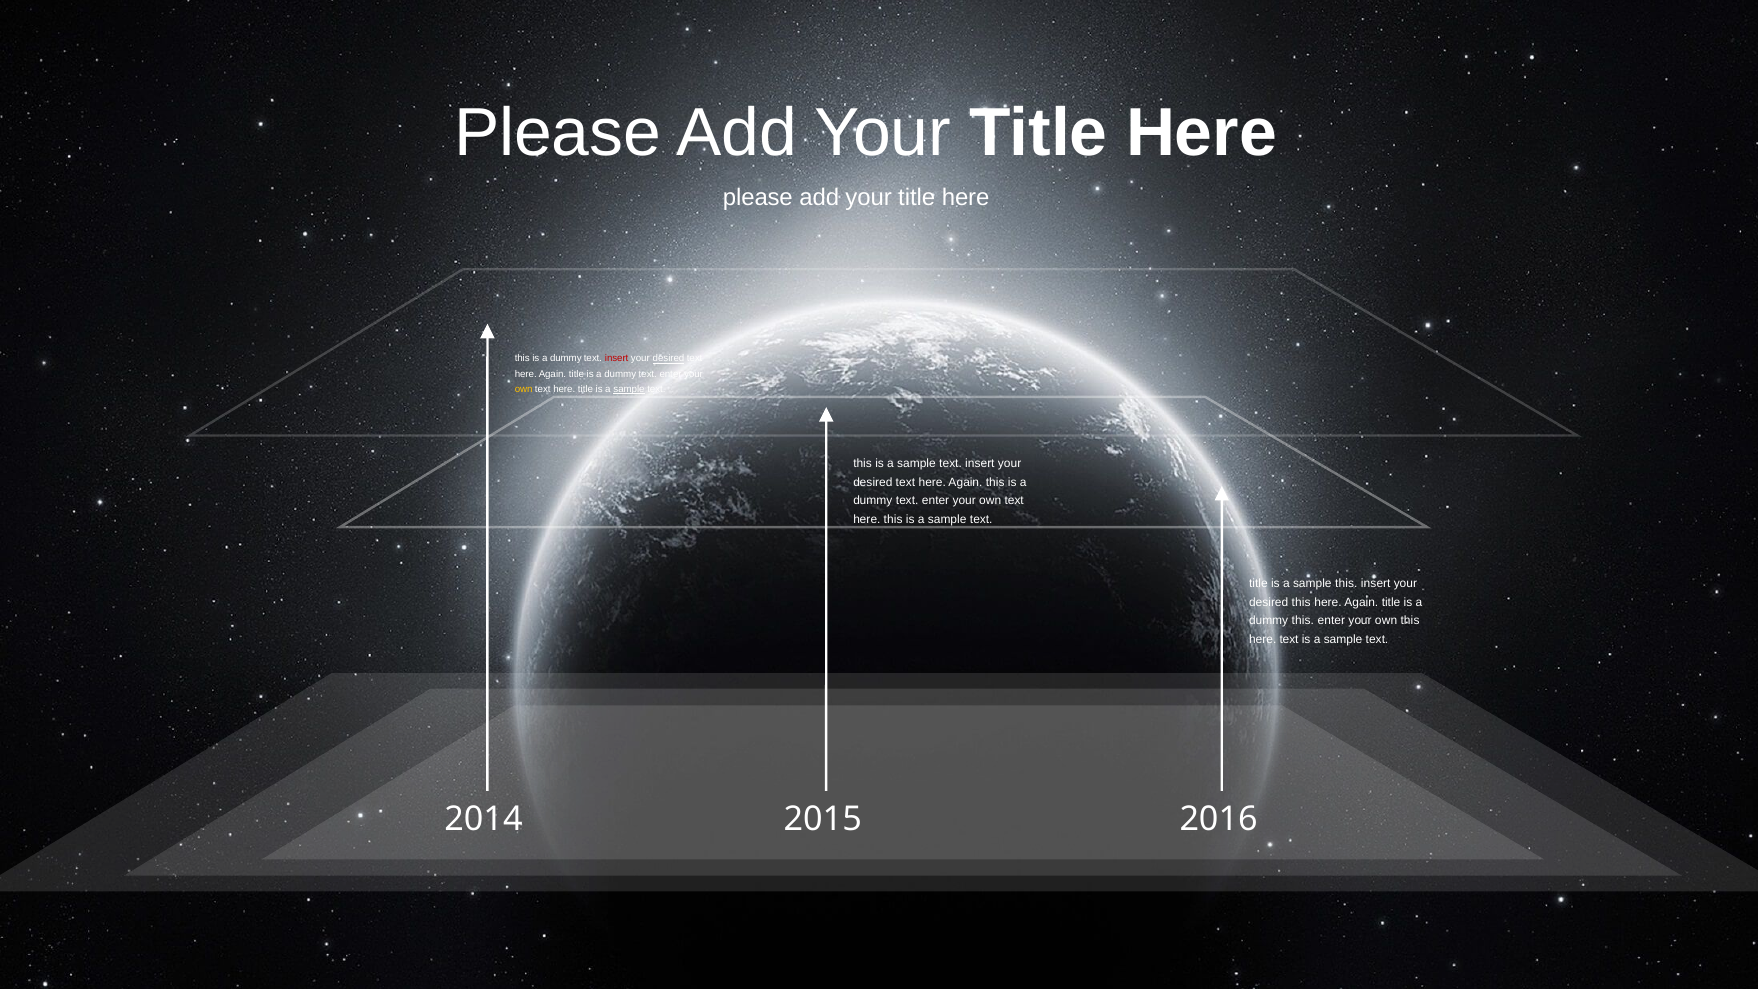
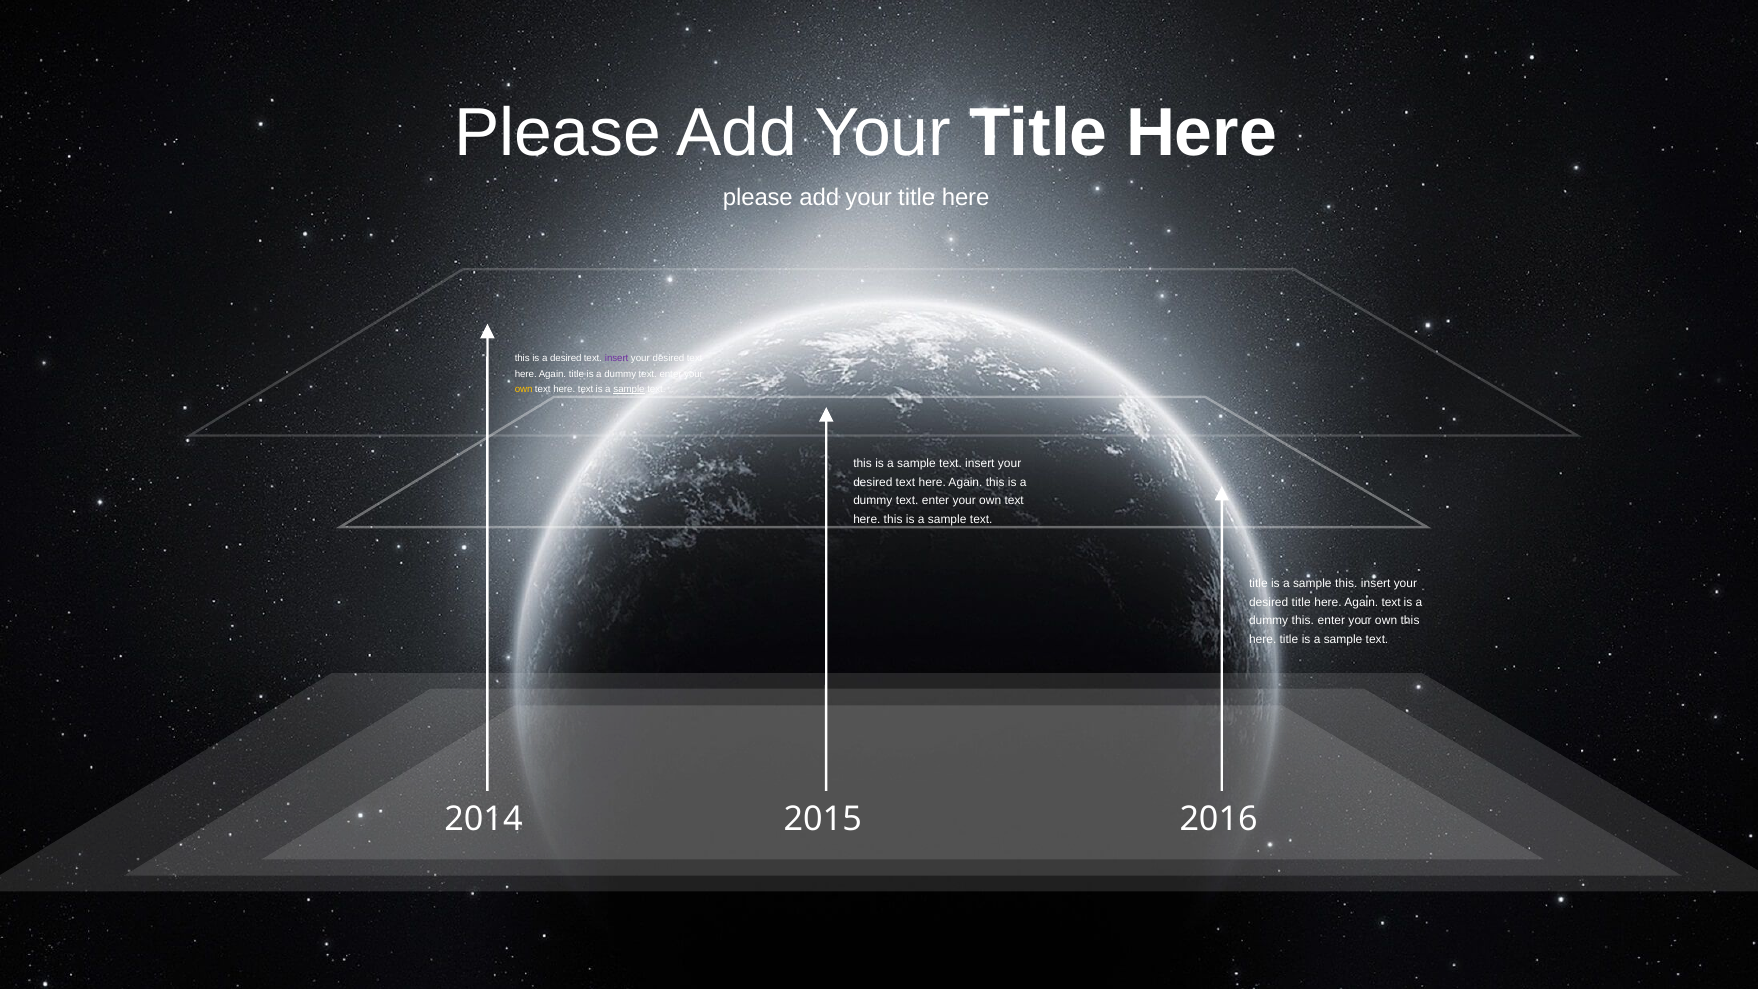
dummy at (566, 359): dummy -> desired
insert at (617, 359) colour: red -> purple
desired at (669, 359) underline: present -> none
here title: title -> text
desired this: this -> title
title at (1391, 602): title -> text
here text: text -> title
